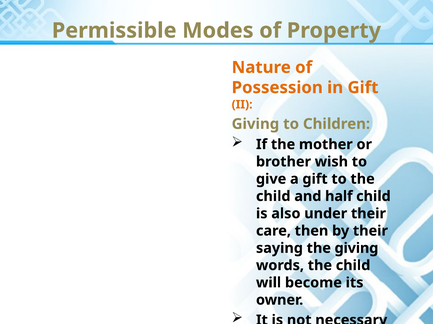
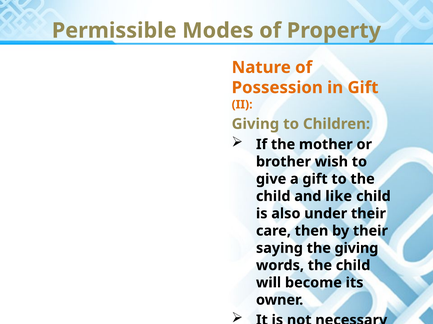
half: half -> like
